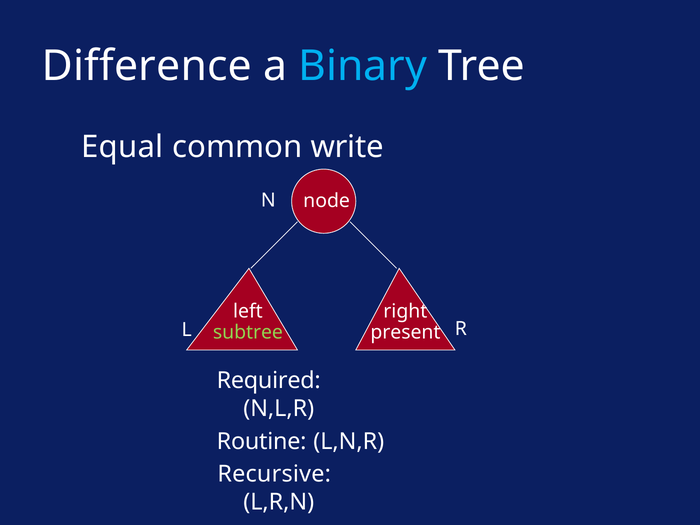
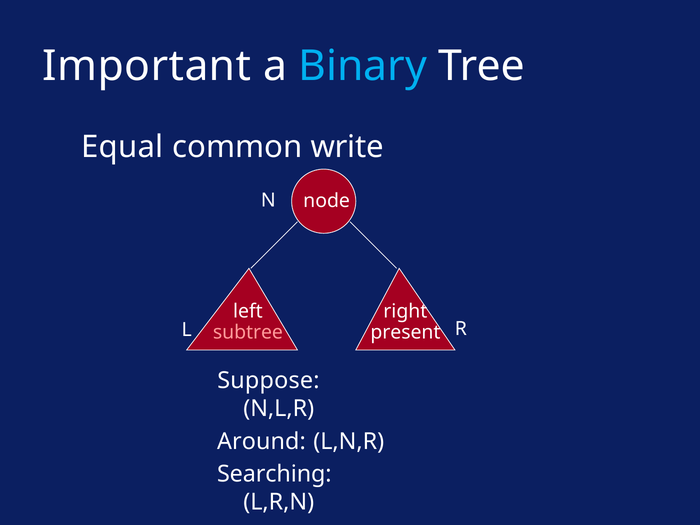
Difference: Difference -> Important
subtree colour: light green -> pink
Required: Required -> Suppose
Routine: Routine -> Around
Recursive: Recursive -> Searching
